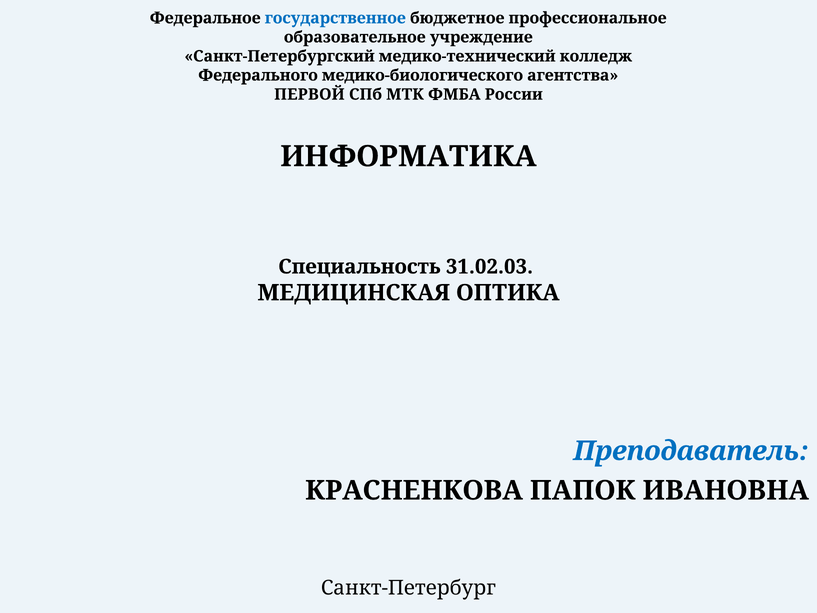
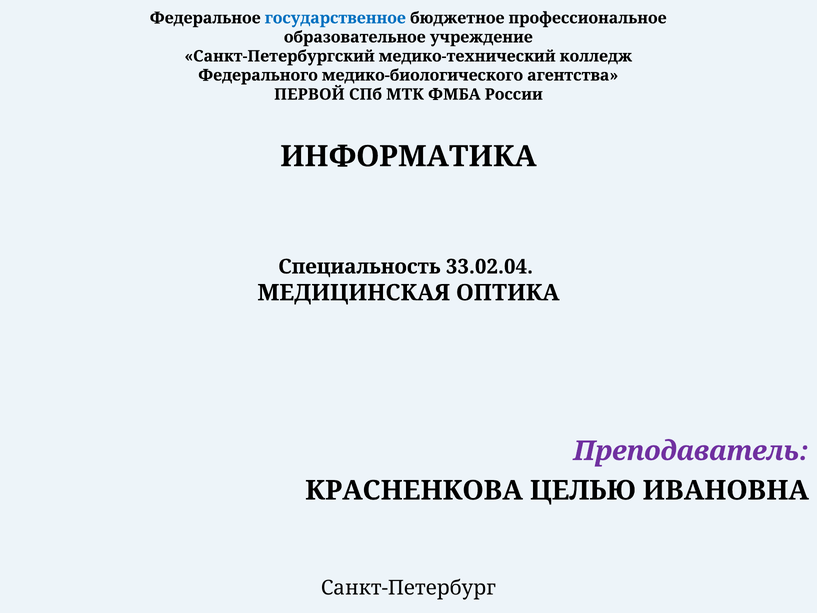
31.02.03: 31.02.03 -> 33.02.04
Преподаватель colour: blue -> purple
ПАПОК: ПАПОК -> ЦЕЛЬЮ
